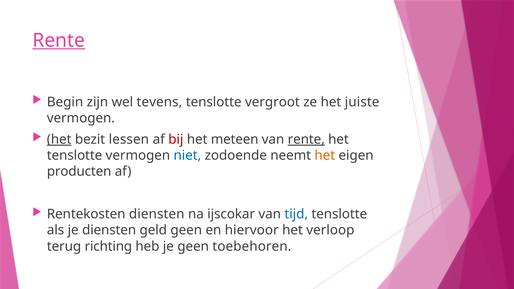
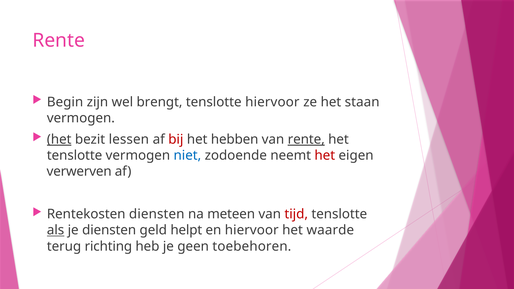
Rente at (59, 41) underline: present -> none
tevens: tevens -> brengt
tenslotte vergroot: vergroot -> hiervoor
juiste: juiste -> staan
meteen: meteen -> hebben
het at (325, 155) colour: orange -> red
producten: producten -> verwerven
ijscokar: ijscokar -> meteen
tijd colour: blue -> red
als underline: none -> present
geld geen: geen -> helpt
verloop: verloop -> waarde
